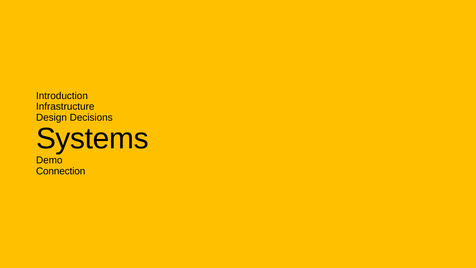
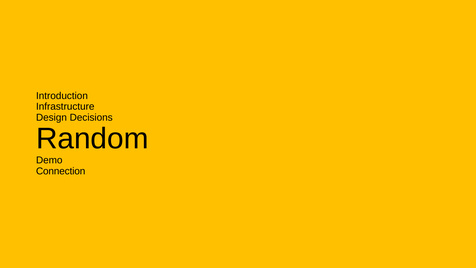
Systems: Systems -> Random
